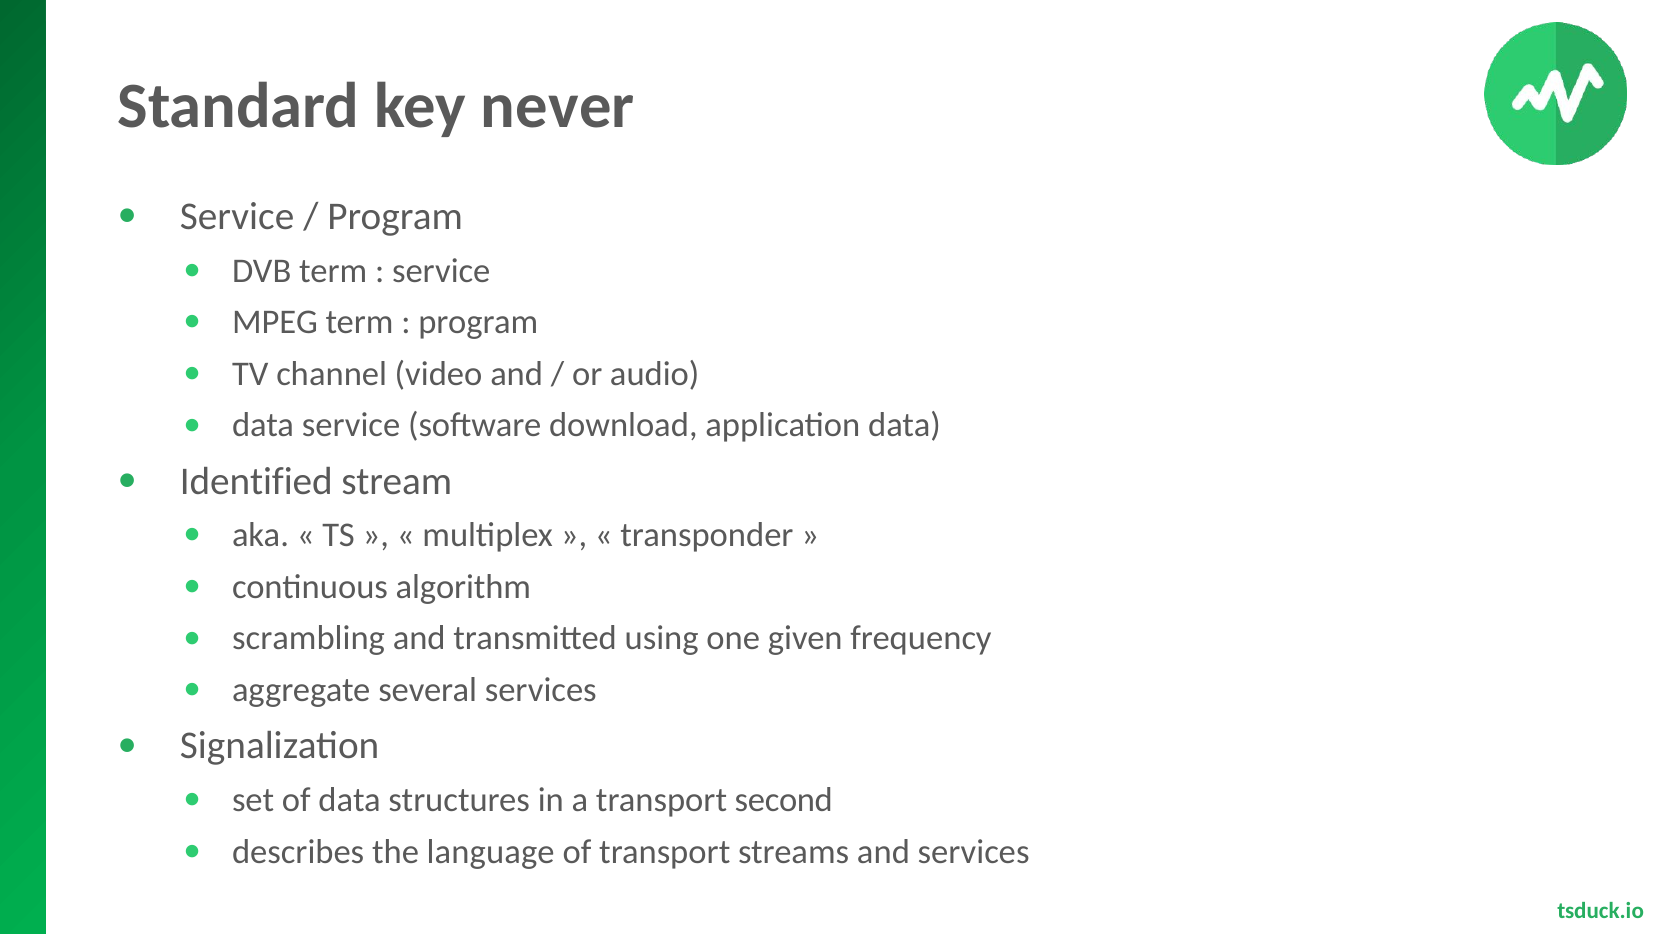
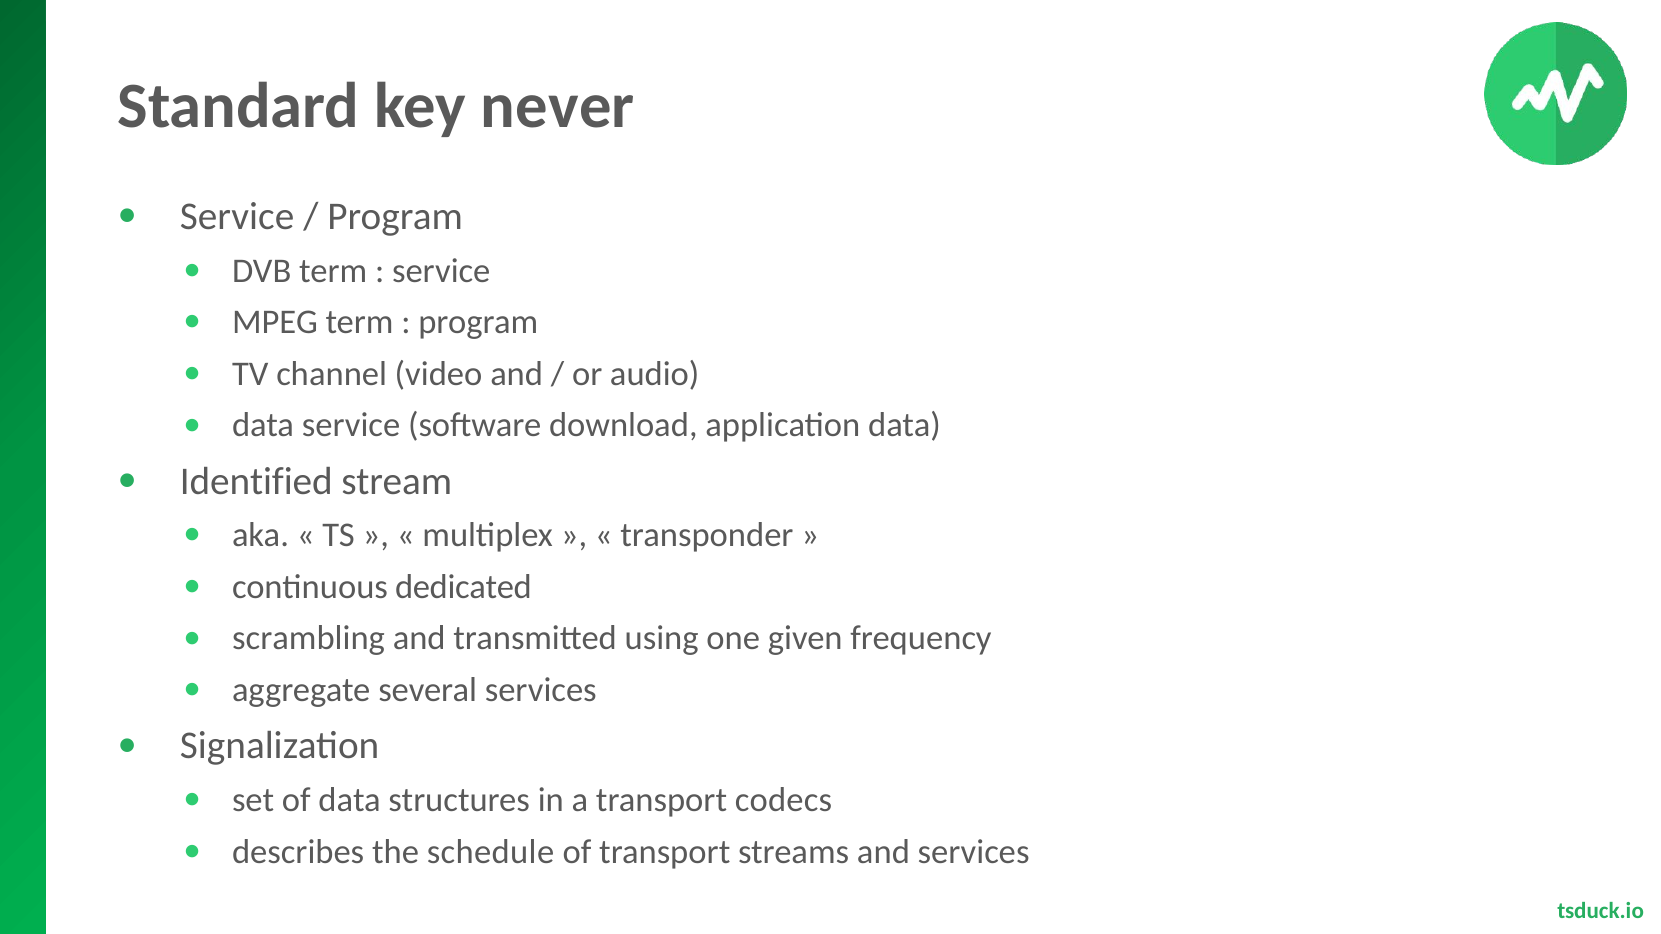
algorithm: algorithm -> dedicated
second: second -> codecs
language: language -> schedule
